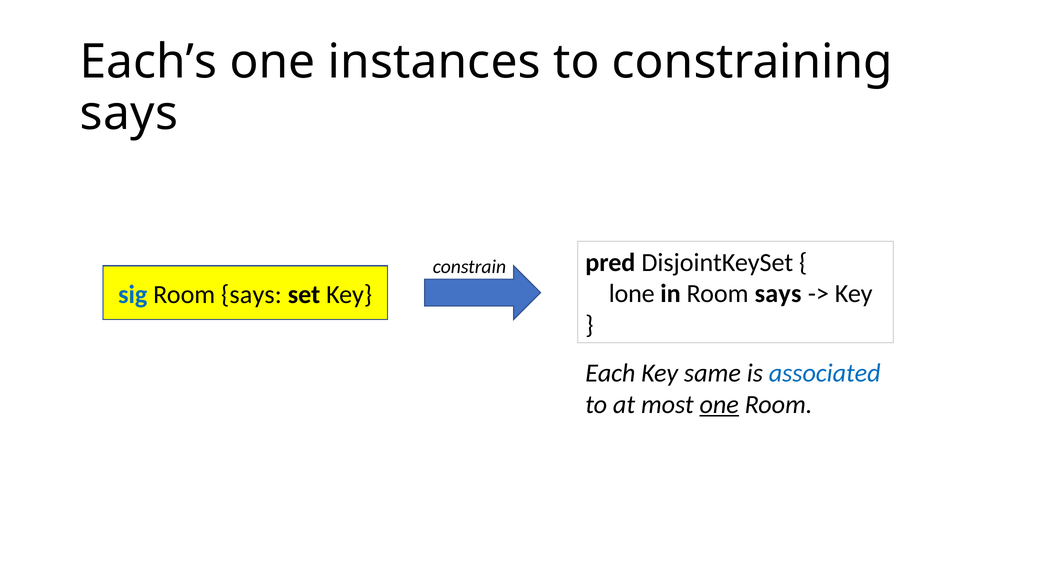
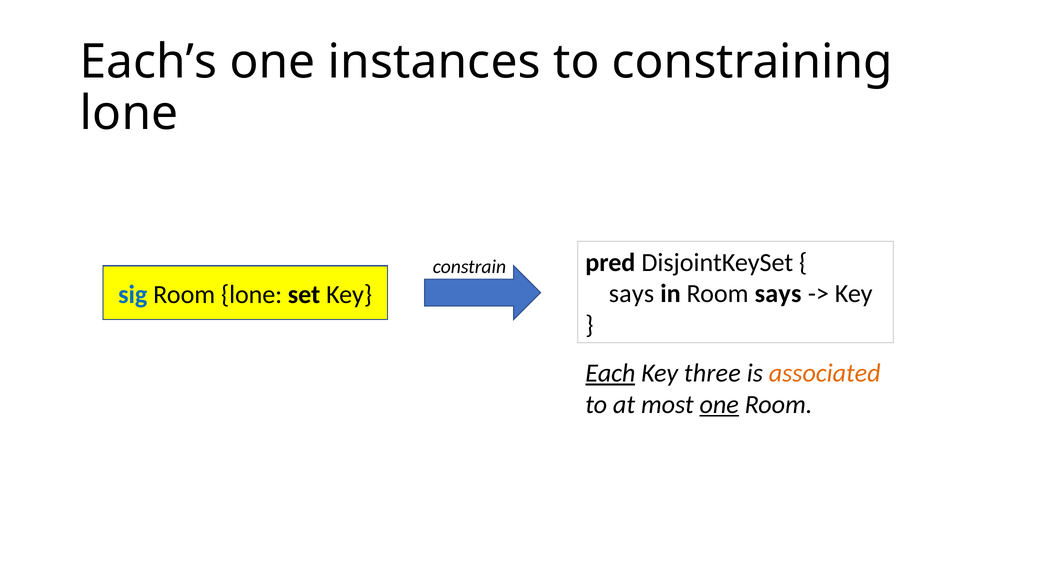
says at (129, 114): says -> lone
lone at (632, 294): lone -> says
says at (251, 294): says -> lone
Each underline: none -> present
same: same -> three
associated colour: blue -> orange
